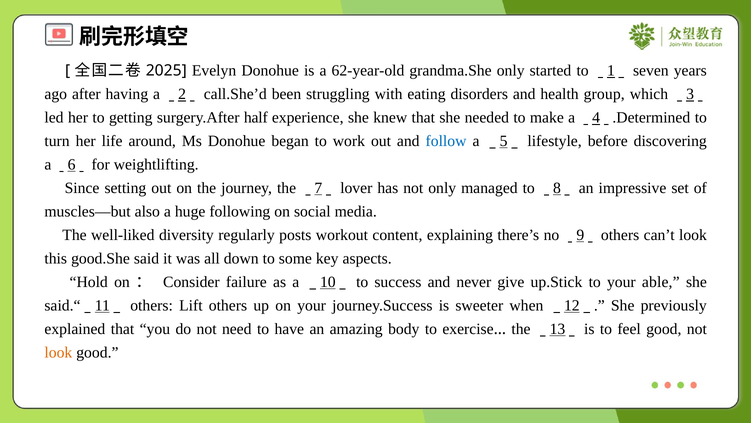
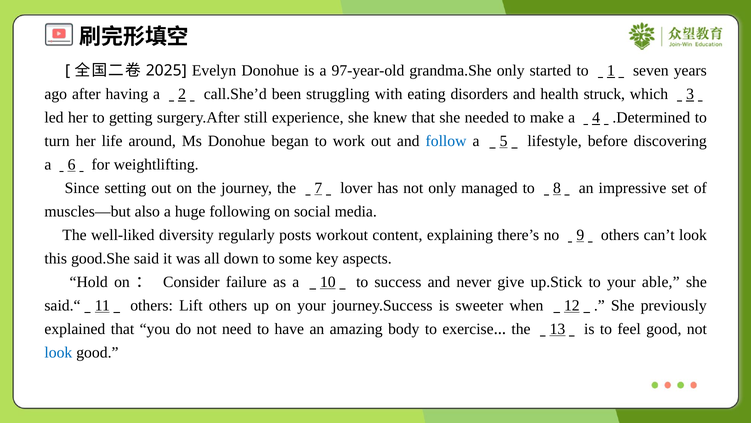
62-year-old: 62-year-old -> 97-year-old
group: group -> struck
half: half -> still
look at (58, 352) colour: orange -> blue
